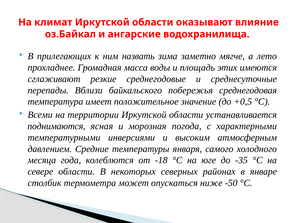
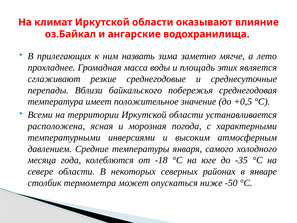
имеются: имеются -> является
поднимаются: поднимаются -> расположена
